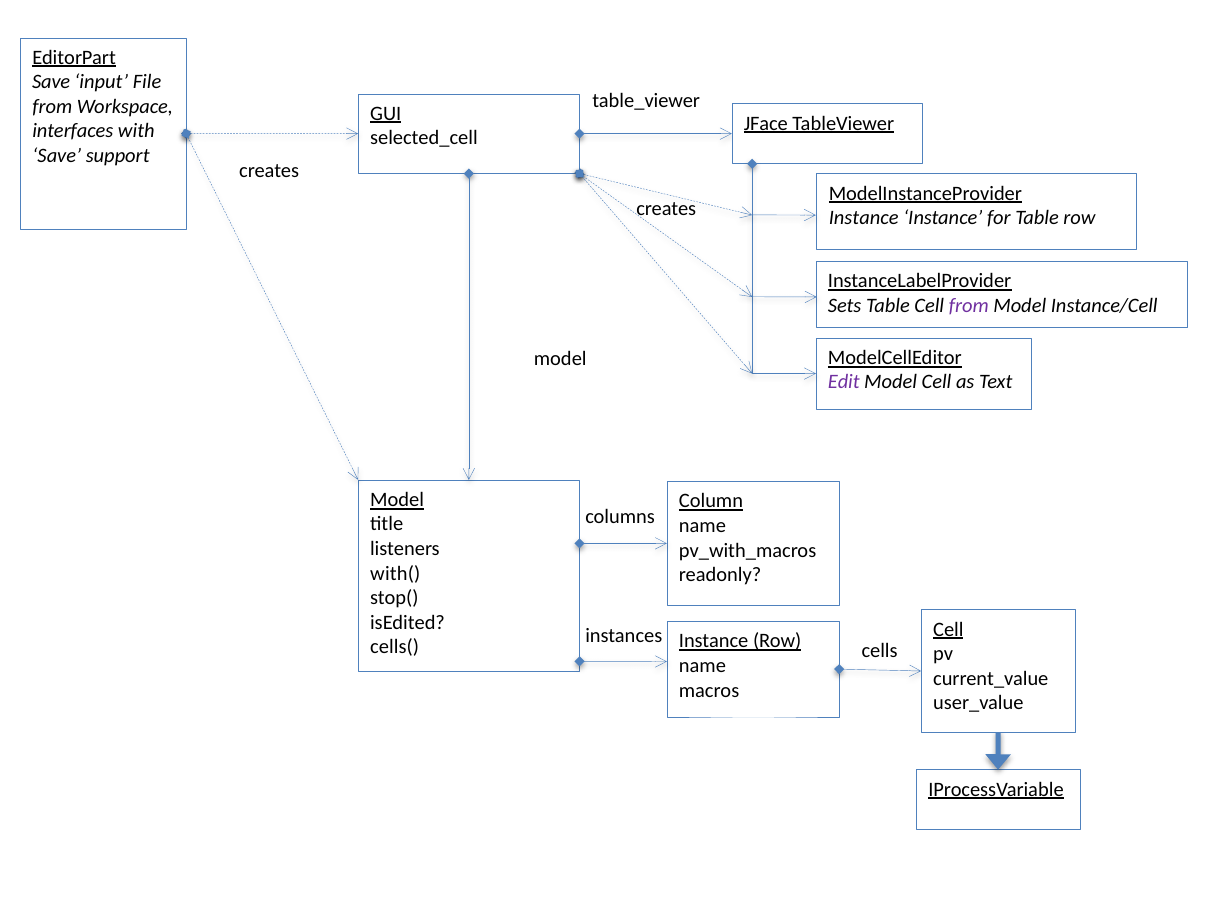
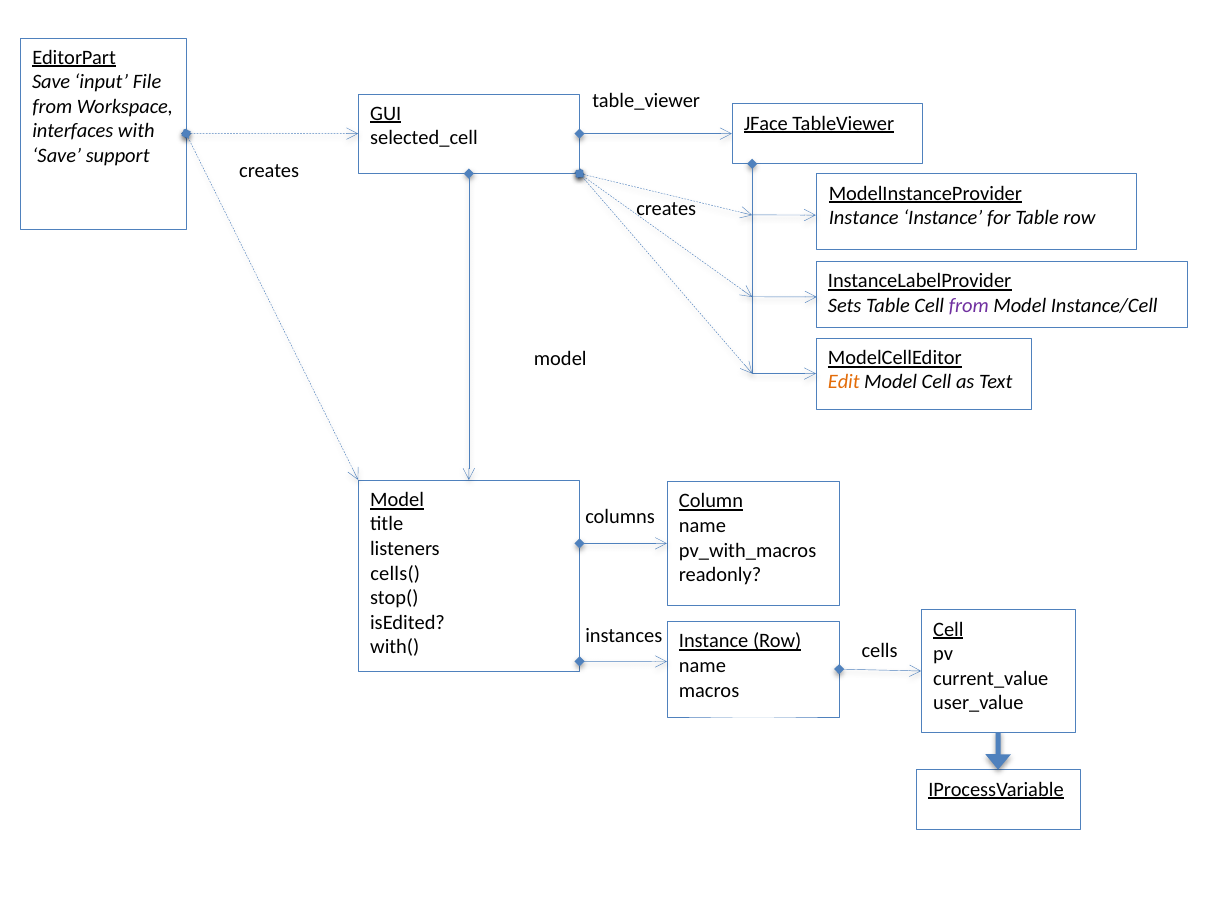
Edit colour: purple -> orange
with(: with( -> cells(
cells(: cells( -> with(
